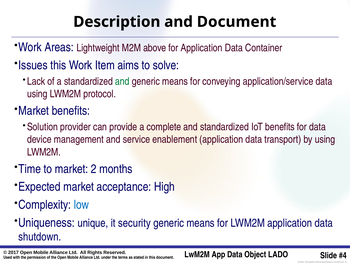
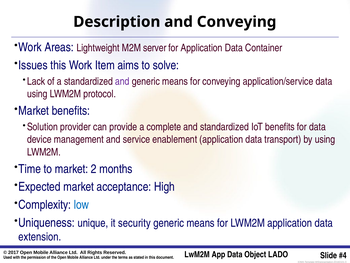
and Document: Document -> Conveying
above: above -> server
and at (122, 81) colour: green -> purple
shutdown: shutdown -> extension
